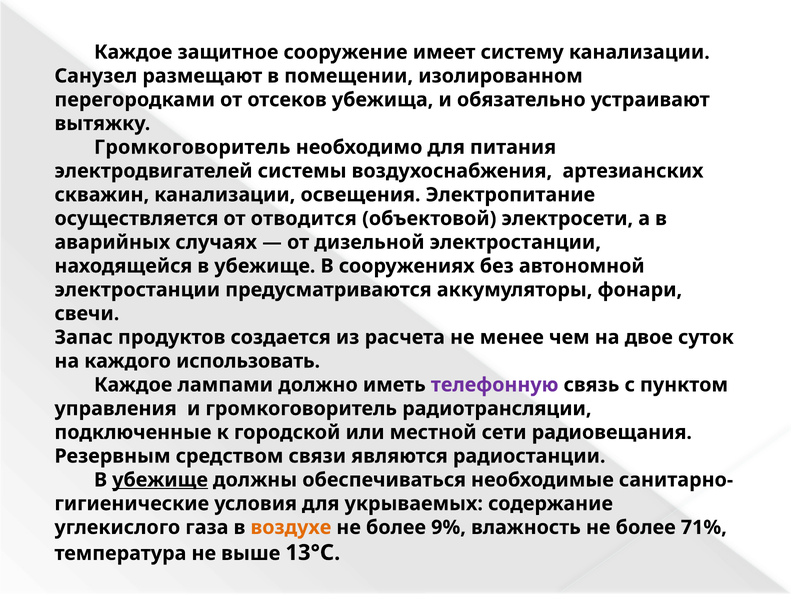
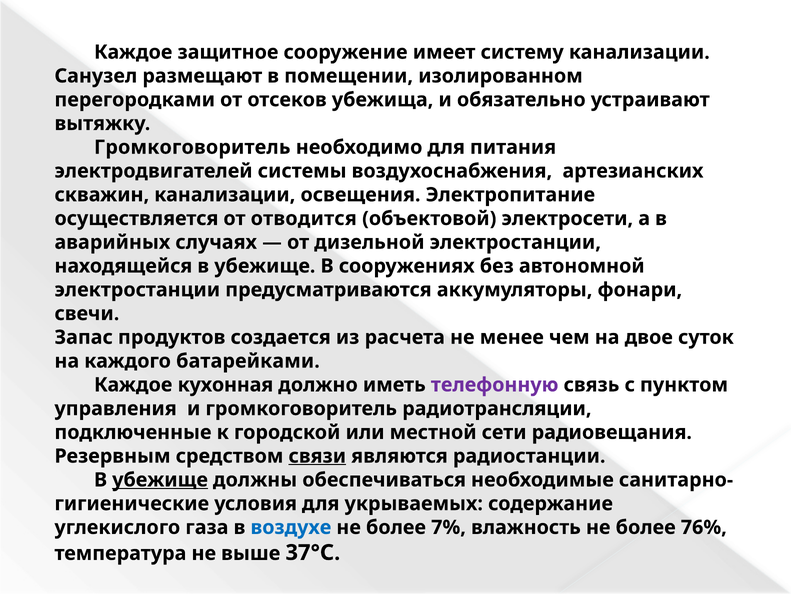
использовать: использовать -> батарейками
лампами: лампами -> кухонная
связи underline: none -> present
воздухе colour: orange -> blue
9%: 9% -> 7%
71%: 71% -> 76%
13°С: 13°С -> 37°С
